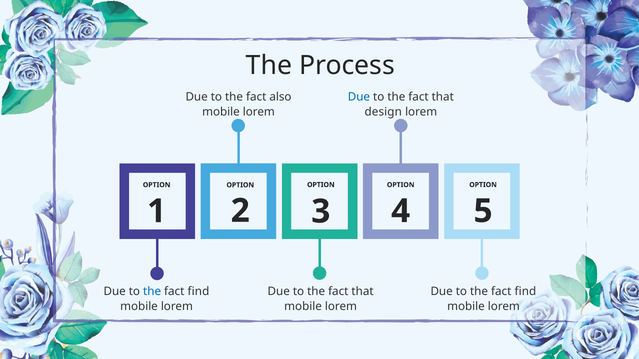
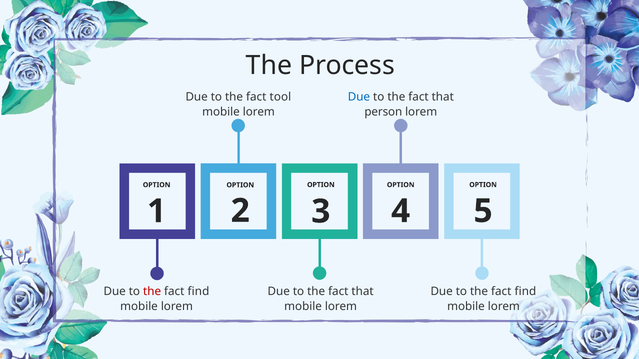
also: also -> tool
design: design -> person
the at (152, 292) colour: blue -> red
